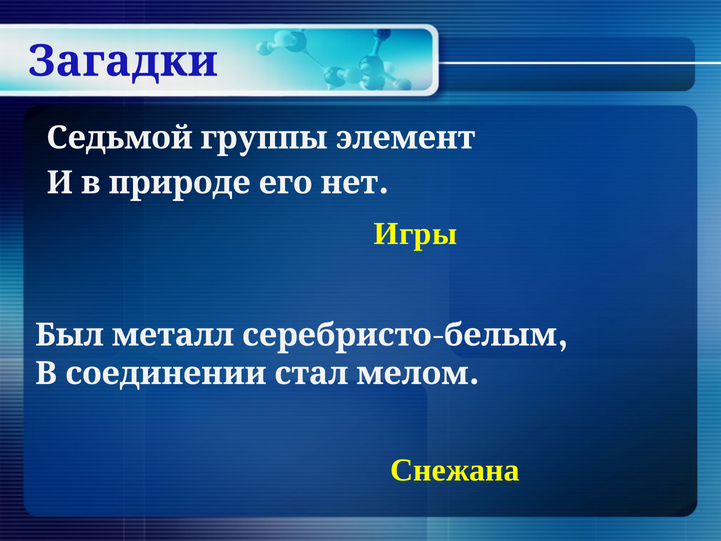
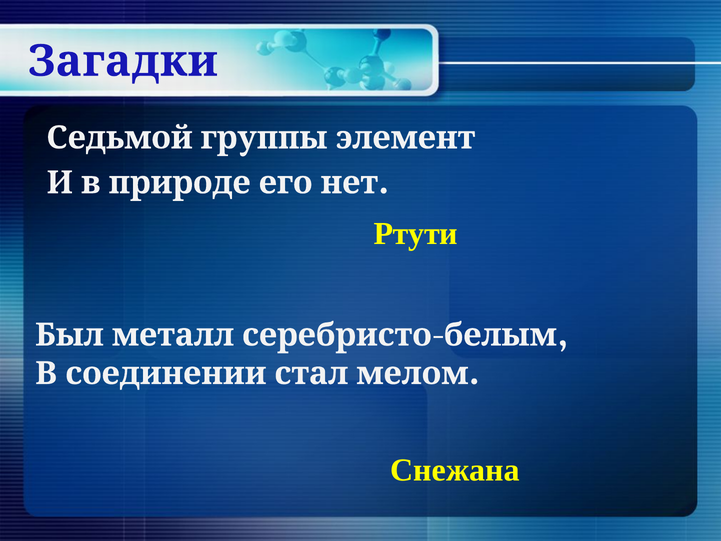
Игры: Игры -> Ртути
